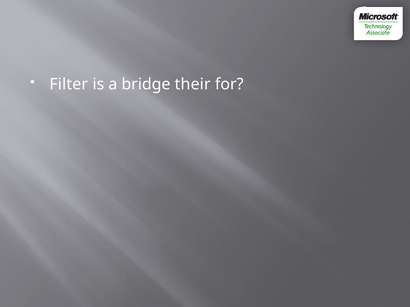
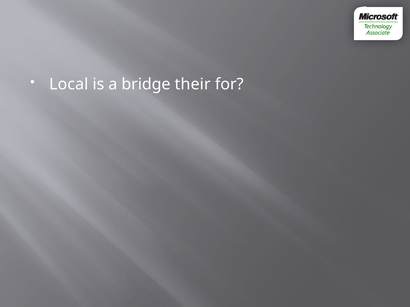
Filter: Filter -> Local
